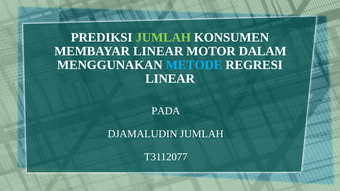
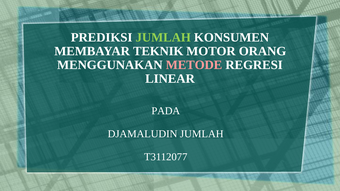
MEMBAYAR LINEAR: LINEAR -> TEKNIK
DALAM: DALAM -> ORANG
METODE colour: light blue -> pink
